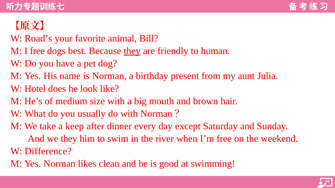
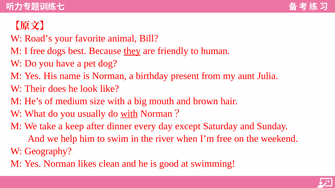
Hotel: Hotel -> Their
with at (129, 114) underline: none -> present
we they: they -> help
Difference: Difference -> Geography
